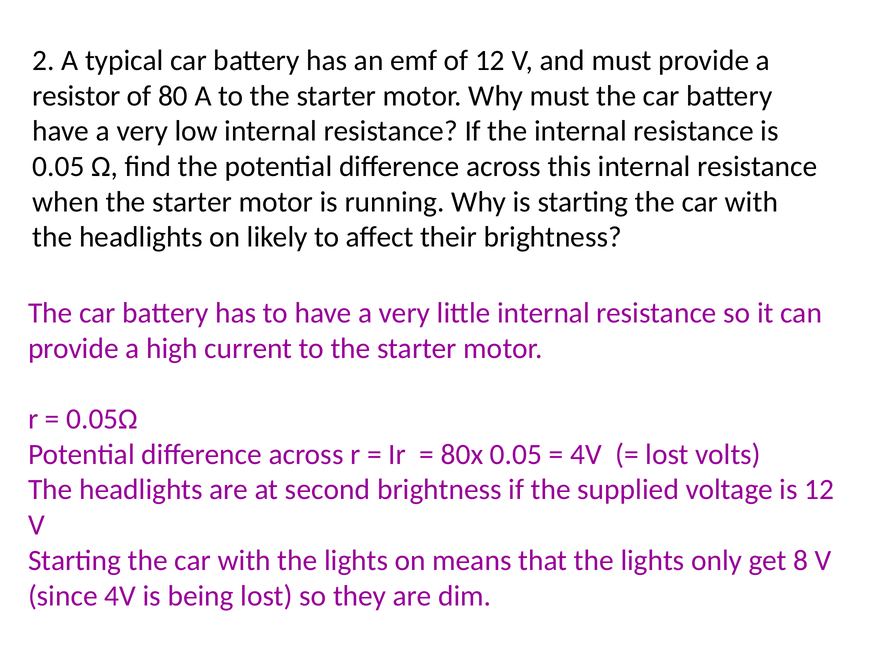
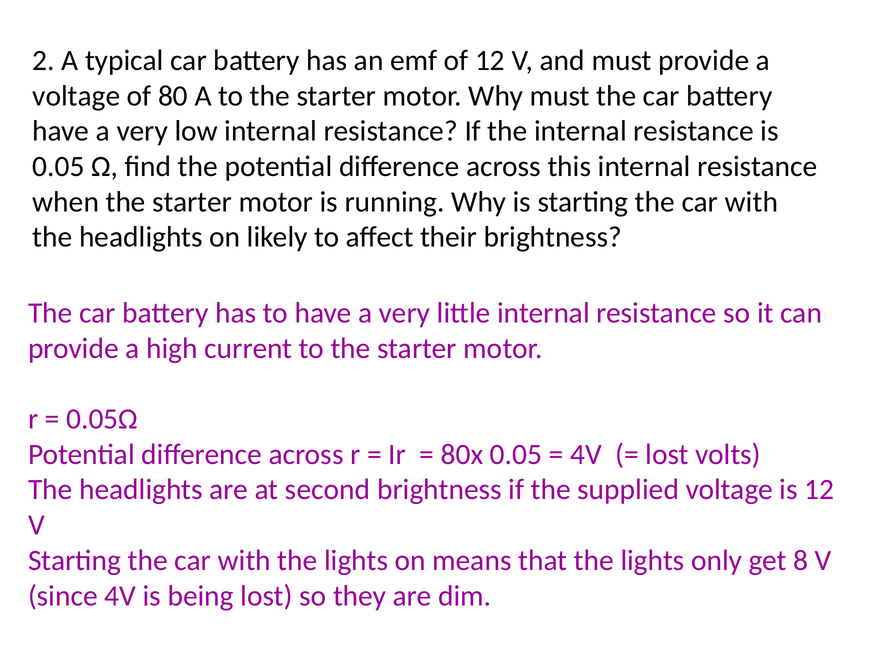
resistor at (76, 96): resistor -> voltage
